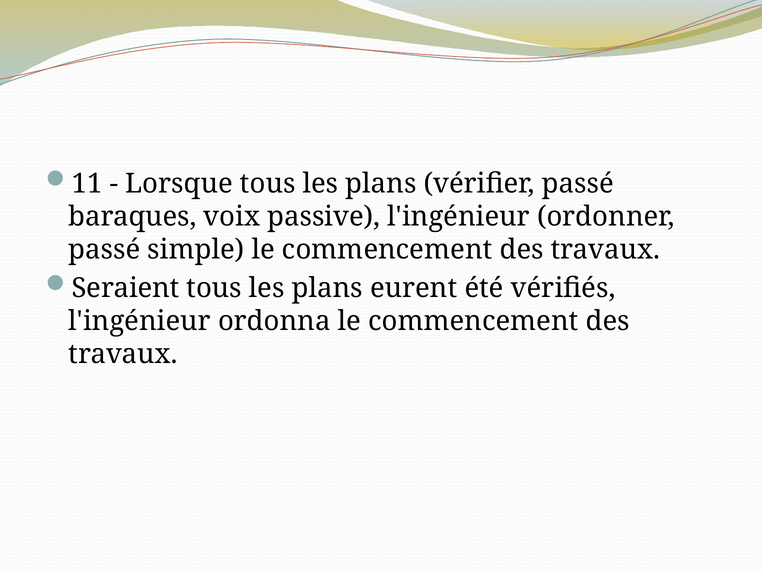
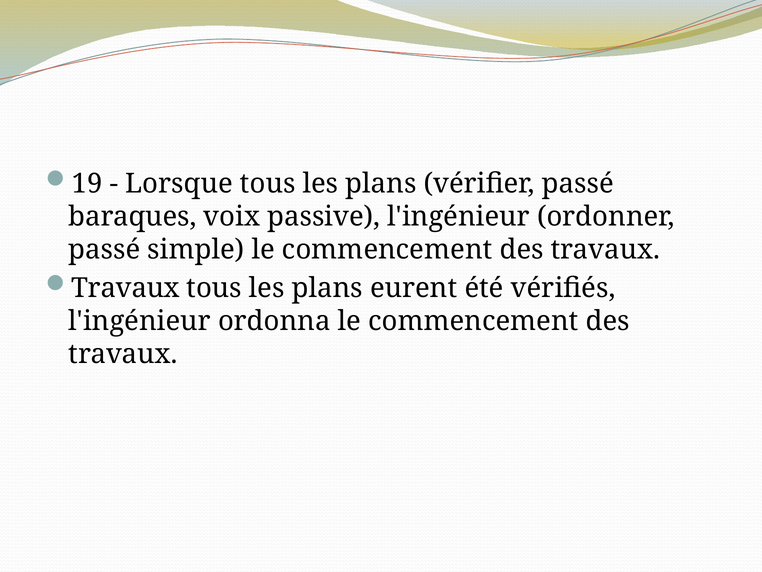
11: 11 -> 19
Seraient at (126, 288): Seraient -> Travaux
